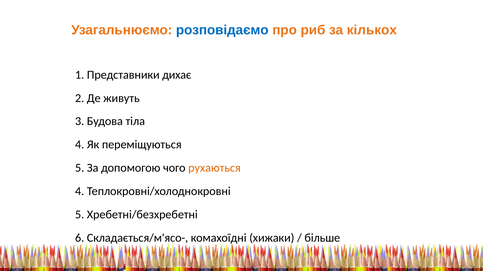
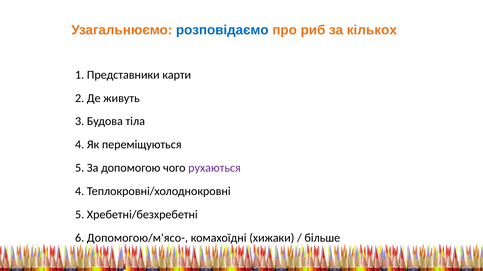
дихає: дихає -> карти
рухаються colour: orange -> purple
Складається/м'ясо-: Складається/м'ясо- -> Допомогою/м'ясо-
